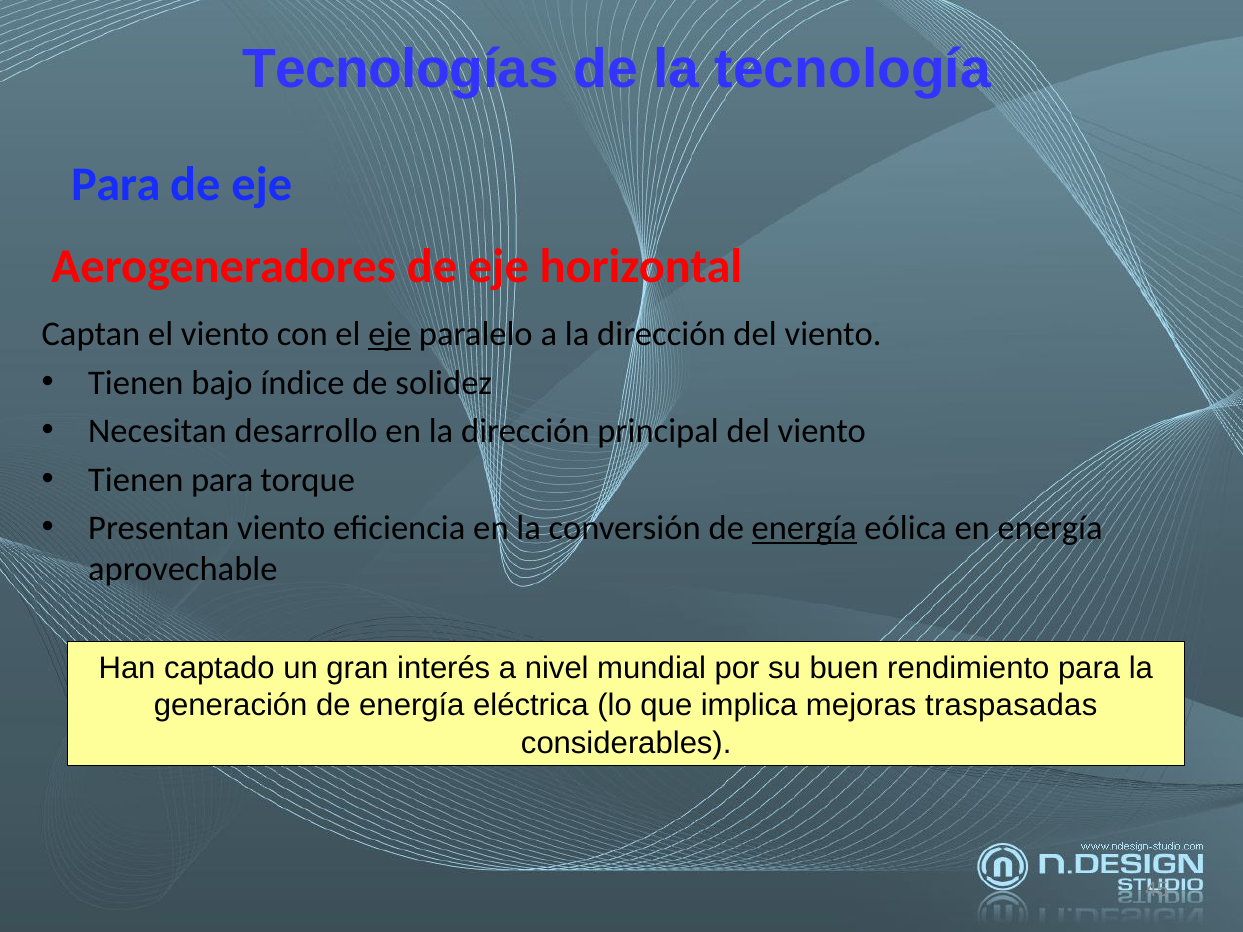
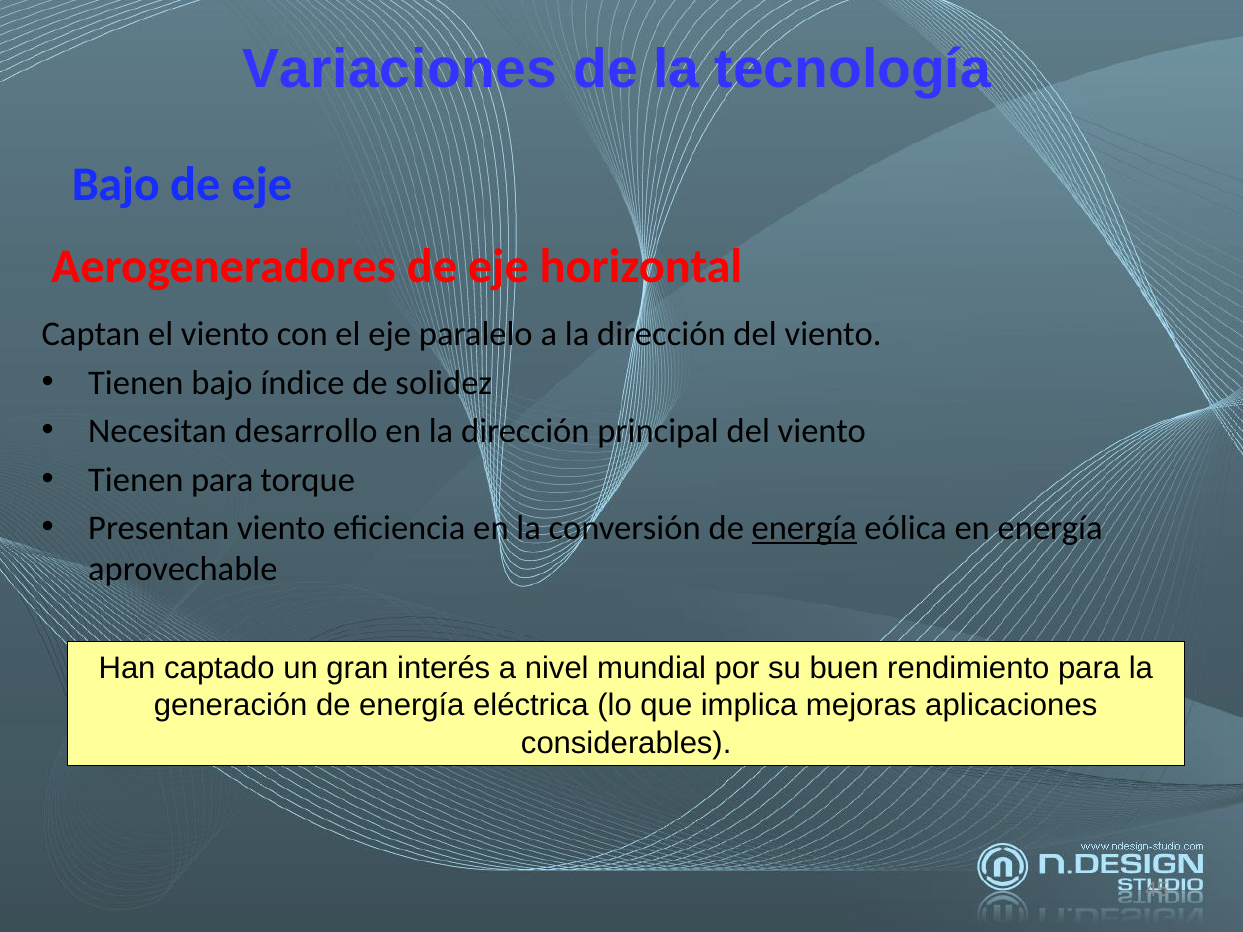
Tecnologías: Tecnologías -> Variaciones
Para at (116, 185): Para -> Bajo
eje at (390, 335) underline: present -> none
traspasadas: traspasadas -> aplicaciones
